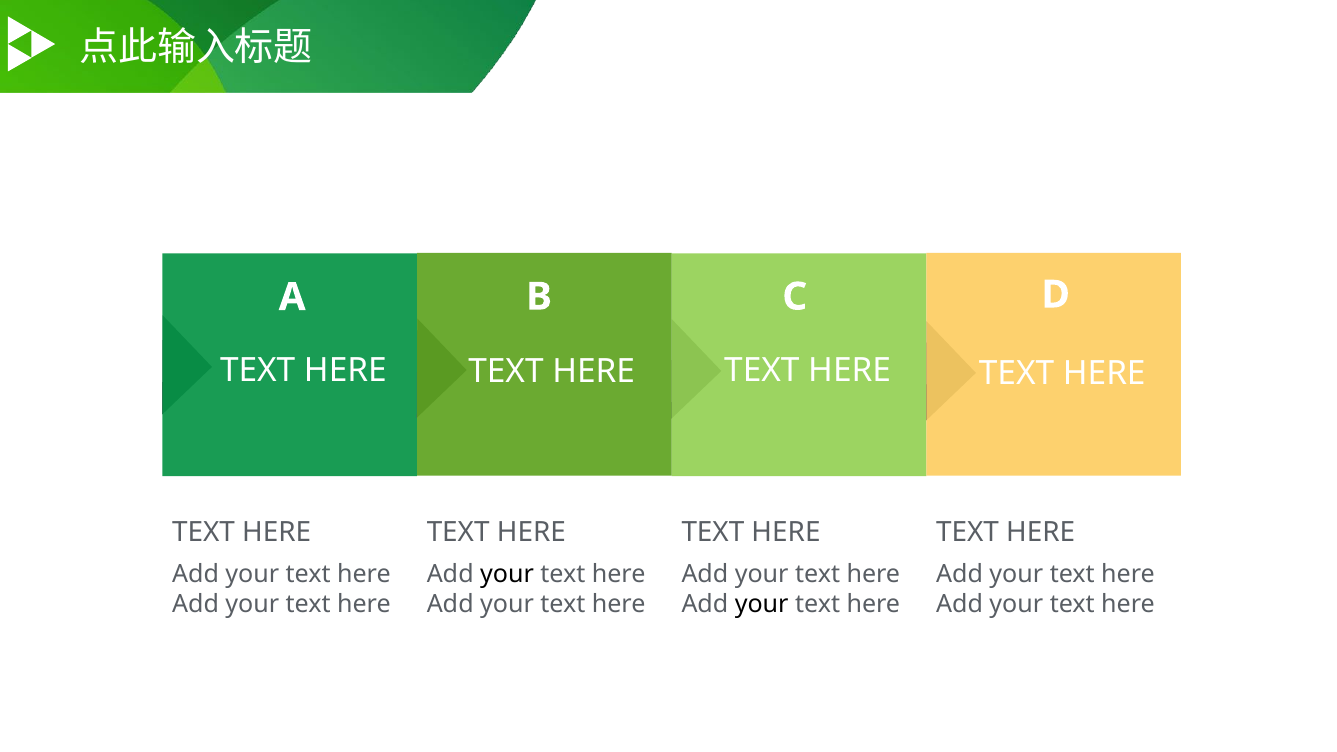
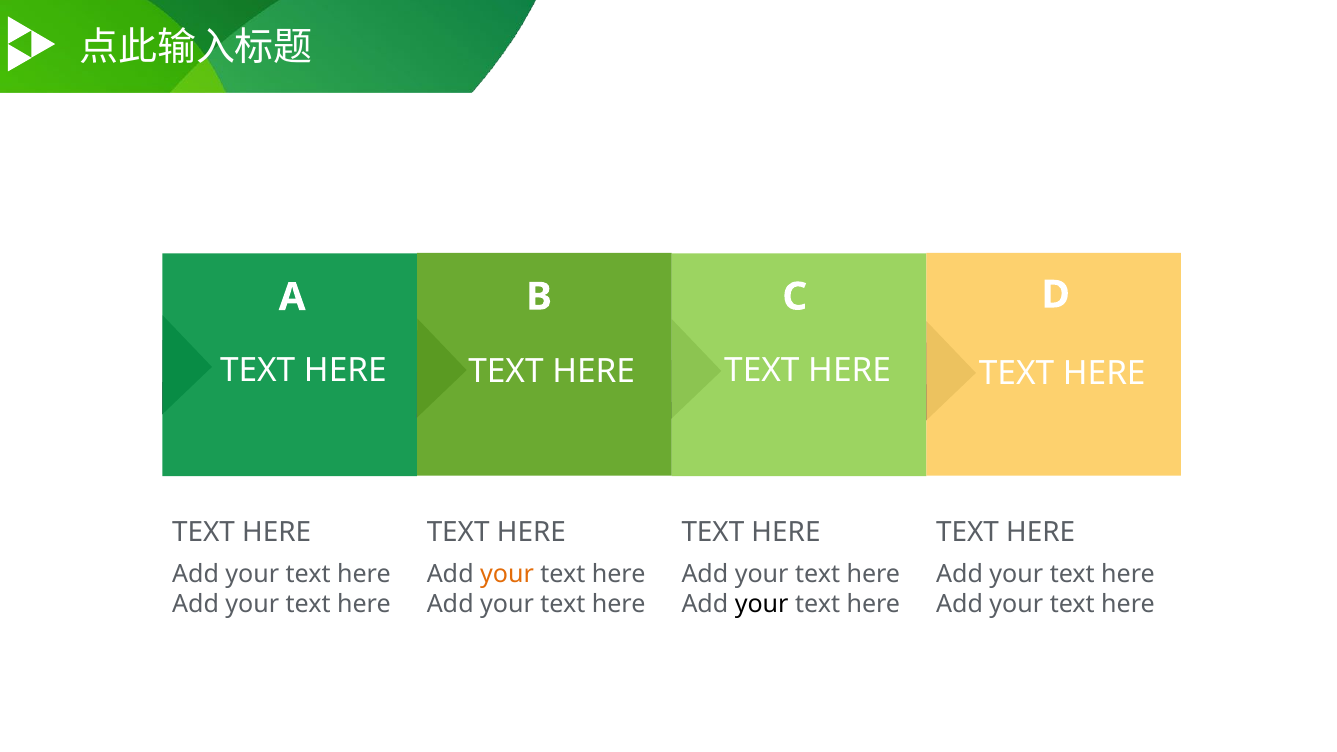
your at (507, 574) colour: black -> orange
